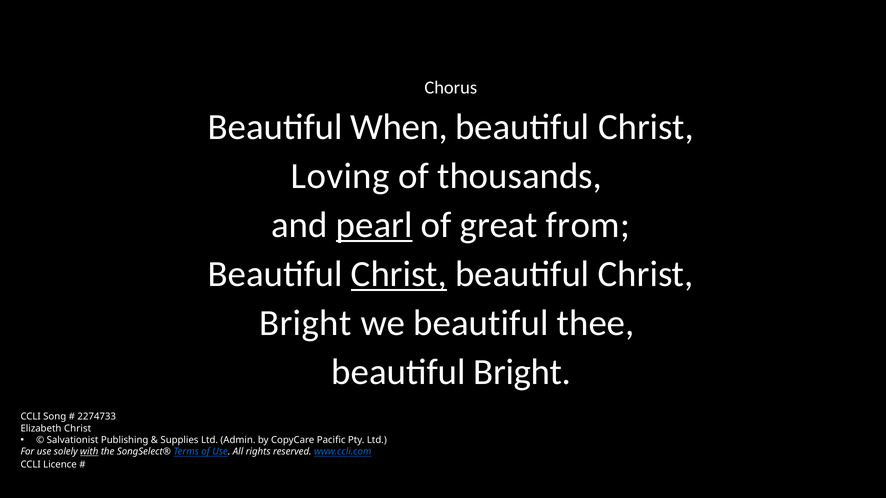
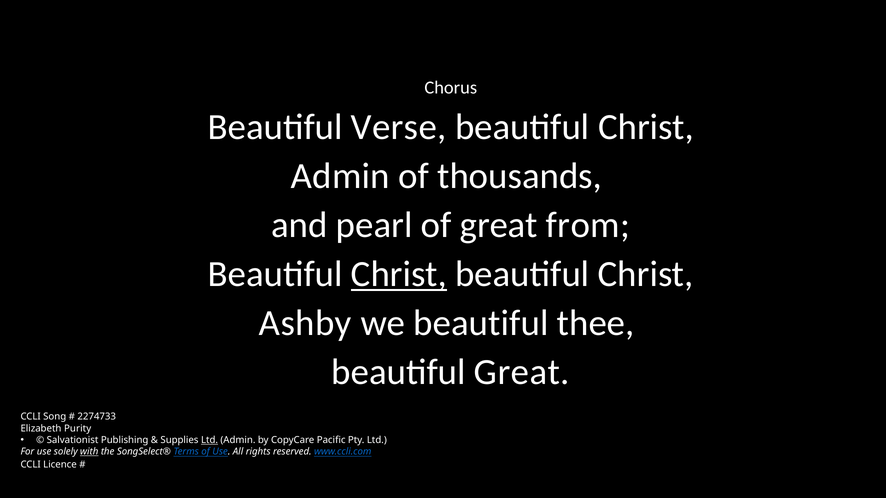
When: When -> Verse
Loving at (340, 176): Loving -> Admin
pearl underline: present -> none
Bright at (305, 323): Bright -> Ashby
beautiful Bright: Bright -> Great
Elizabeth Christ: Christ -> Purity
Ltd at (210, 440) underline: none -> present
